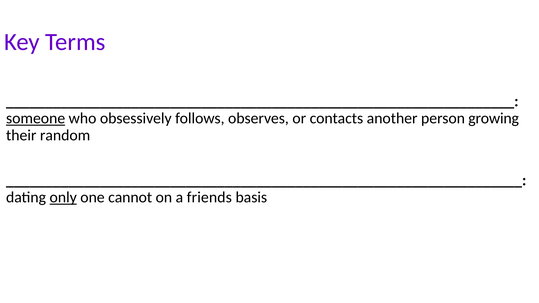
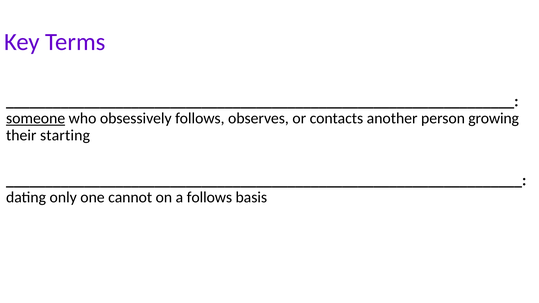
random: random -> starting
only underline: present -> none
a friends: friends -> follows
